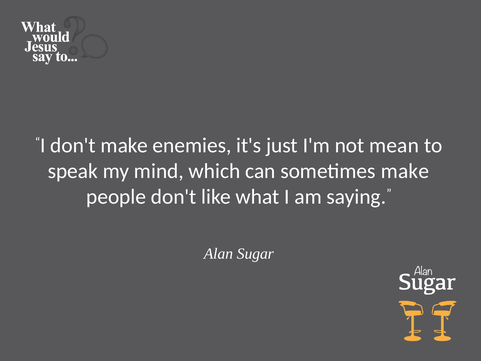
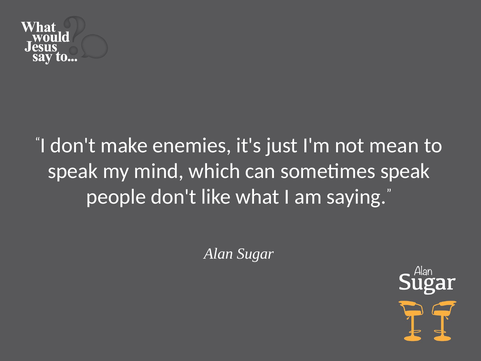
sometimes make: make -> speak
